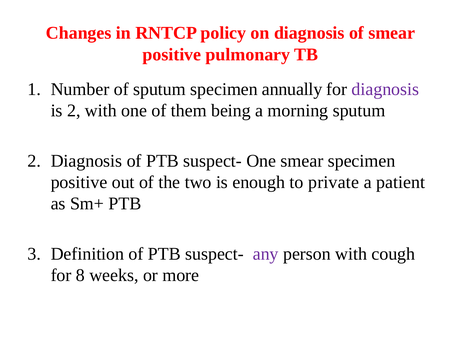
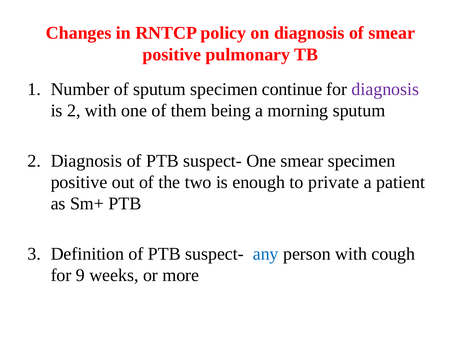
annually: annually -> continue
any colour: purple -> blue
8: 8 -> 9
